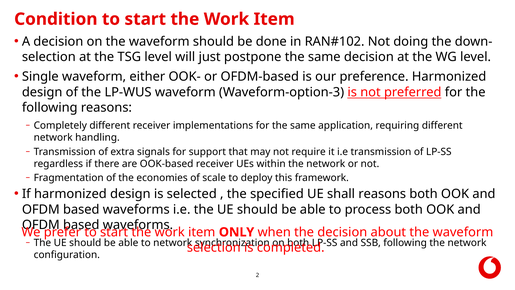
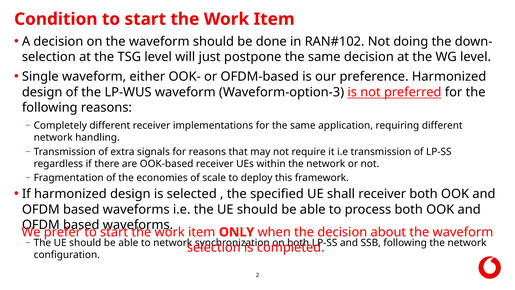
for support: support -> reasons
shall reasons: reasons -> receiver
